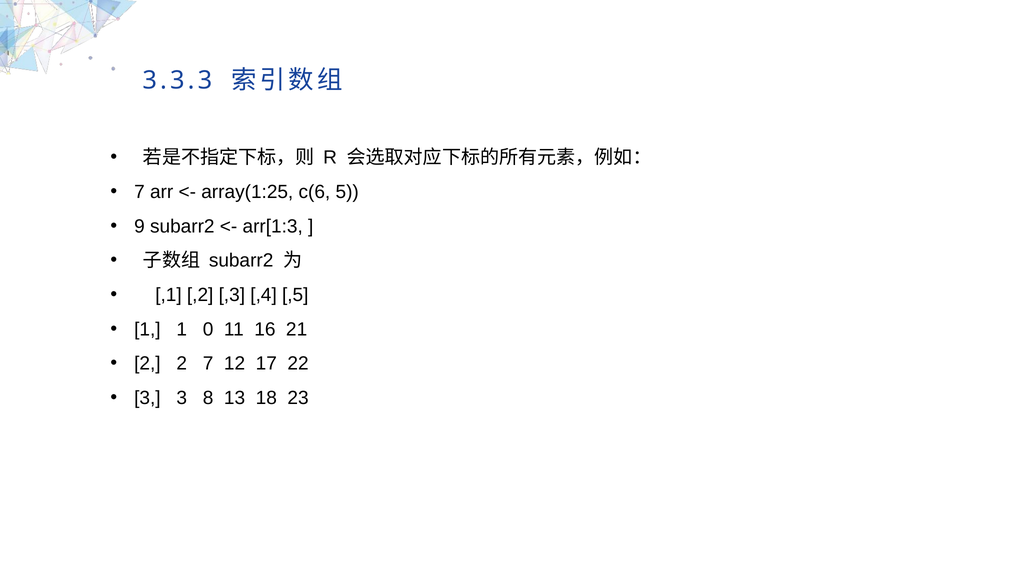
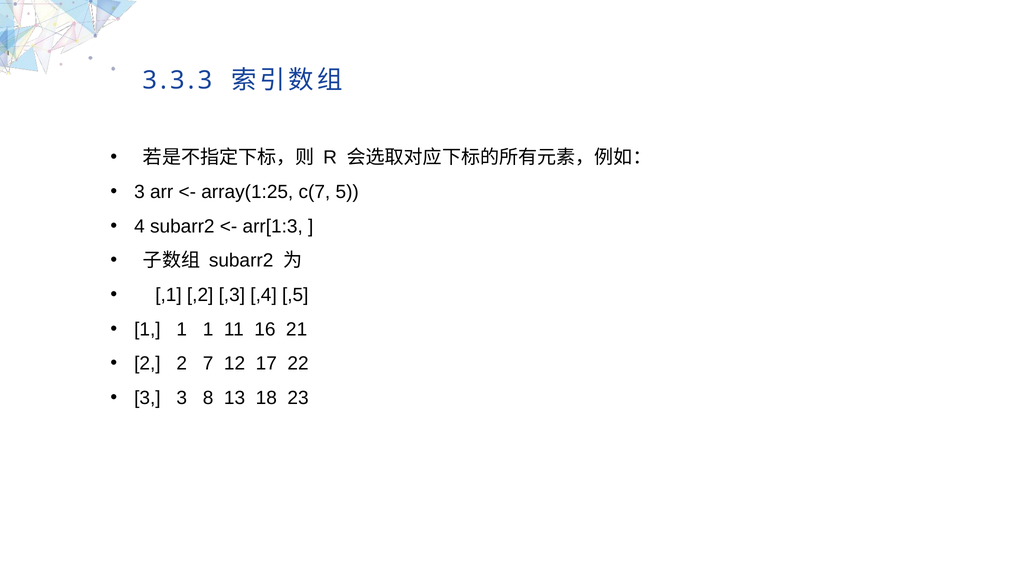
7 at (140, 192): 7 -> 3
c(6: c(6 -> c(7
9: 9 -> 4
0 at (208, 329): 0 -> 1
